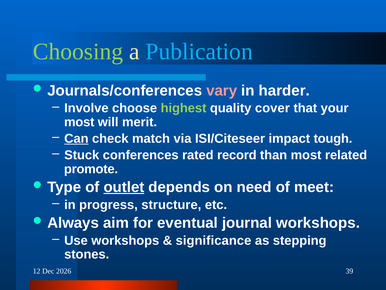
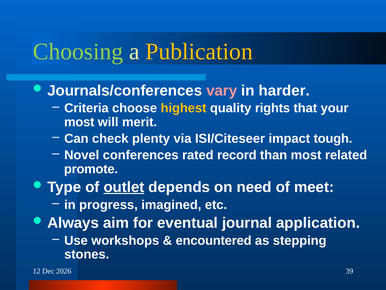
Publication colour: light blue -> yellow
Involve: Involve -> Criteria
highest colour: light green -> yellow
cover: cover -> rights
Can underline: present -> none
match: match -> plenty
Stuck: Stuck -> Novel
structure: structure -> imagined
journal workshops: workshops -> application
significance: significance -> encountered
